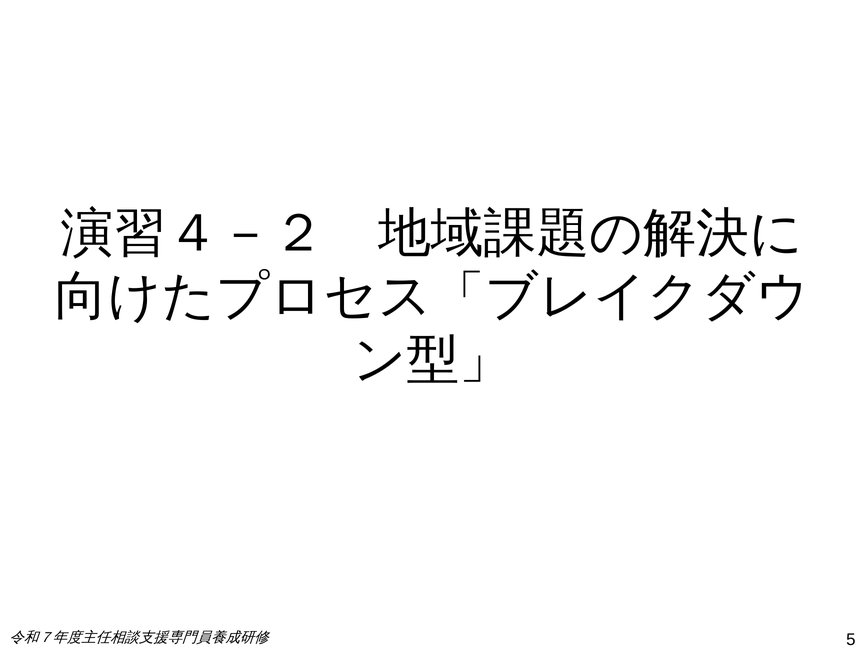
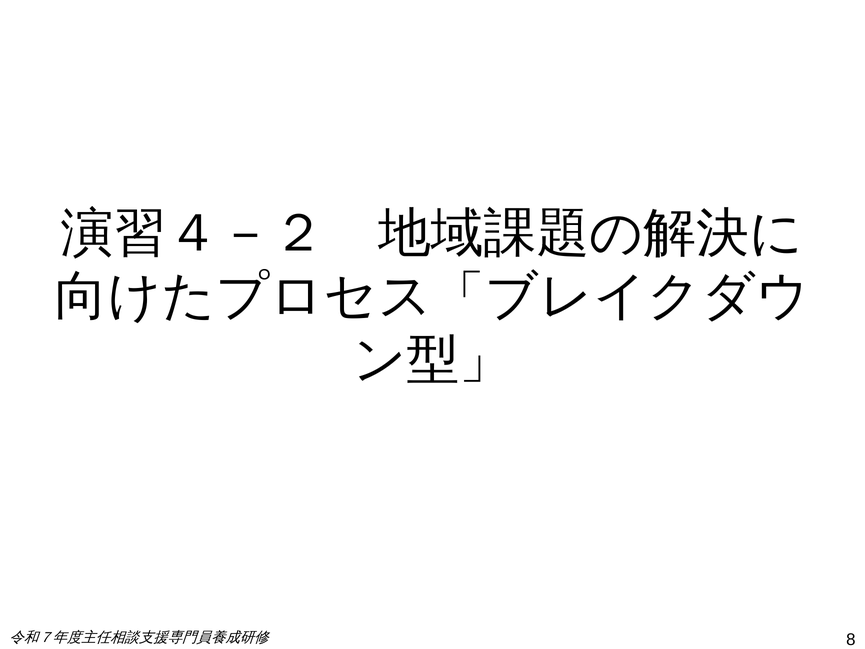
5: 5 -> 8
